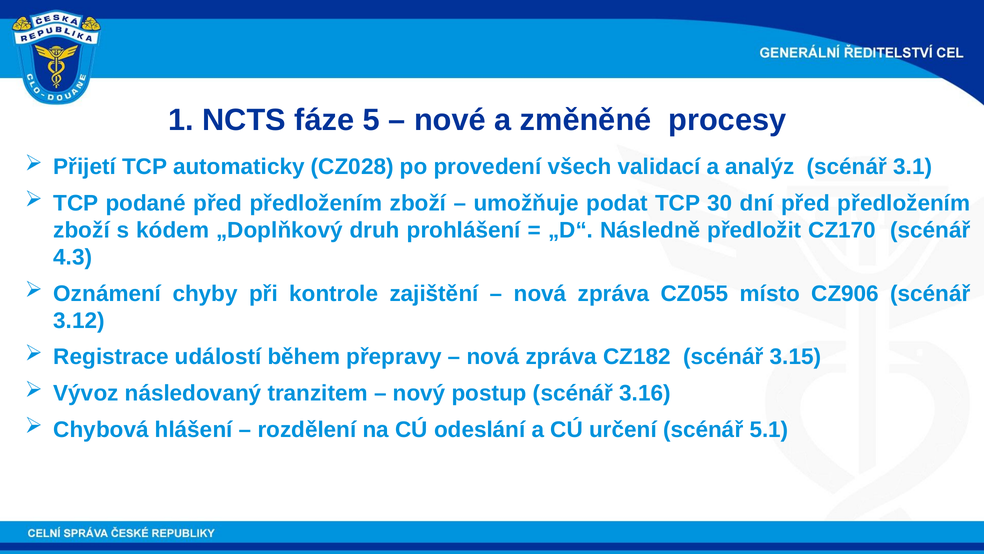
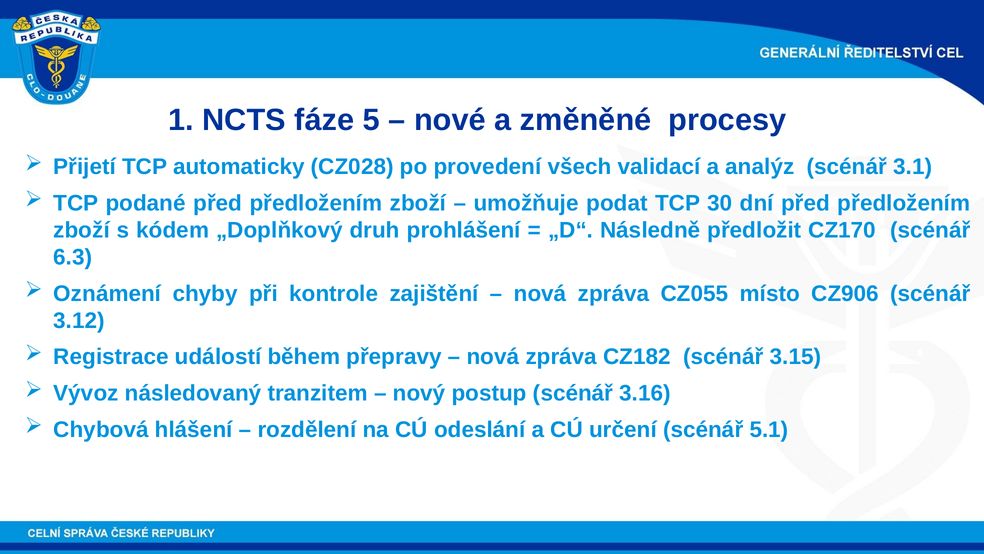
4.3: 4.3 -> 6.3
